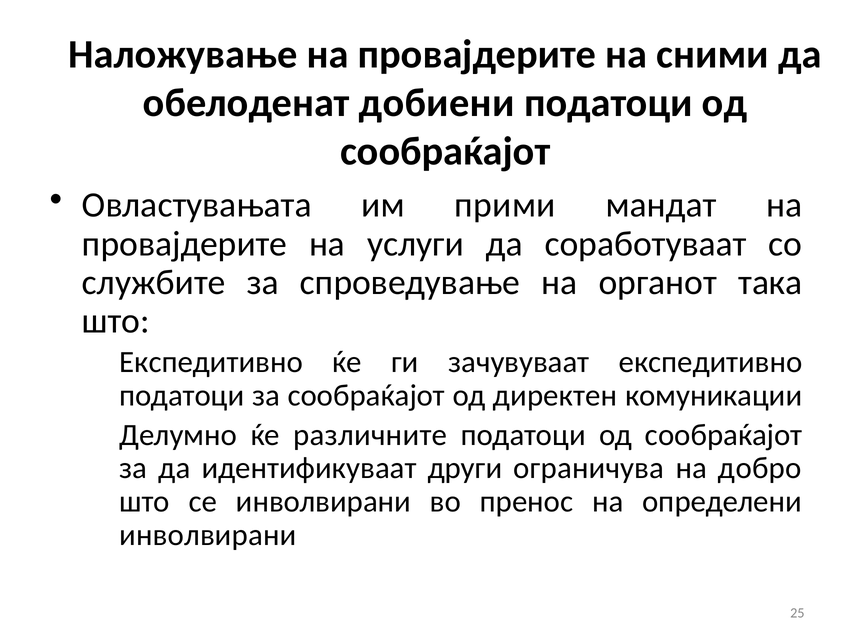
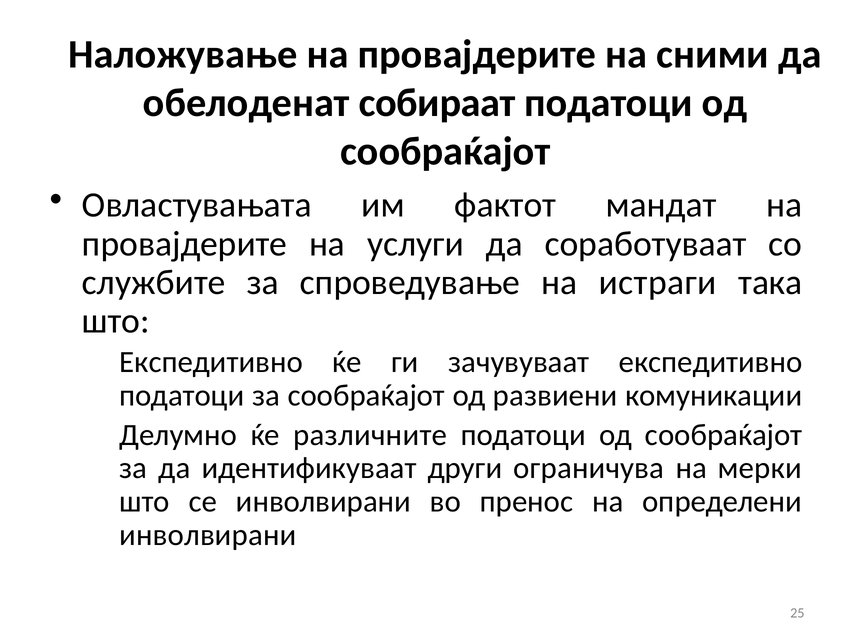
добиени: добиени -> собираат
прими: прими -> фактот
органот: органот -> истраги
директен: директен -> развиени
добро: добро -> мерки
